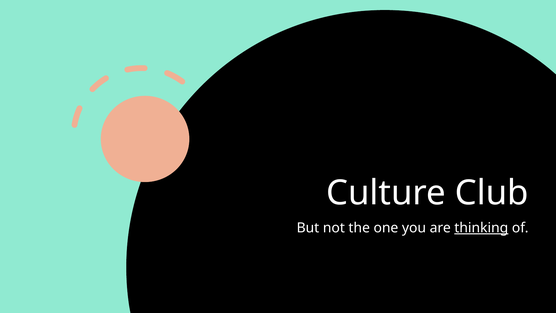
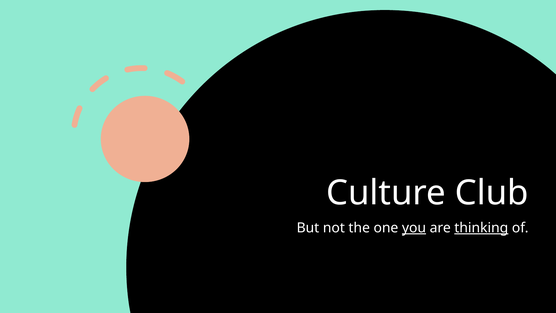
you underline: none -> present
